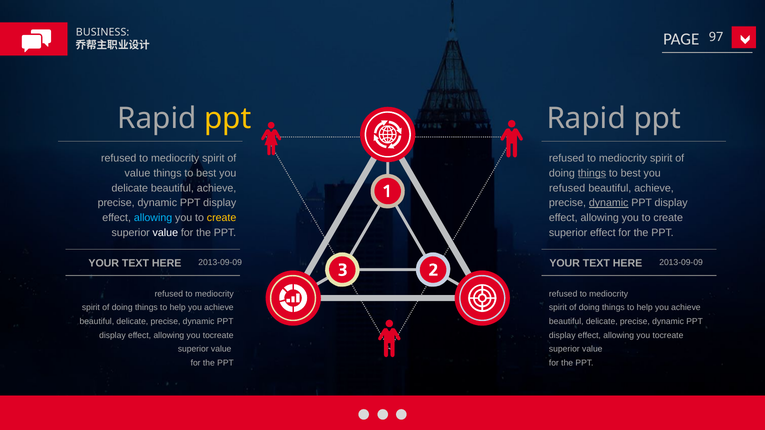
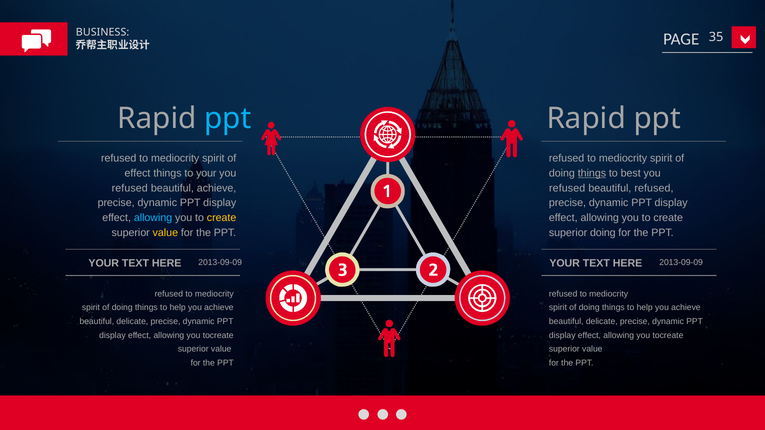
97: 97 -> 35
ppt at (228, 118) colour: yellow -> light blue
value at (137, 173): value -> effect
best at (206, 173): best -> your
delicate at (130, 188): delicate -> refused
achieve at (654, 188): achieve -> refused
dynamic at (609, 203) underline: present -> none
value at (165, 233) colour: white -> yellow
superior effect: effect -> doing
